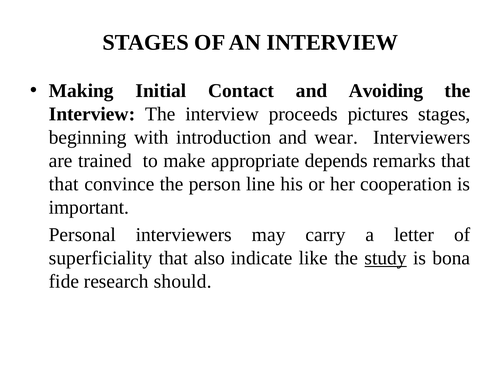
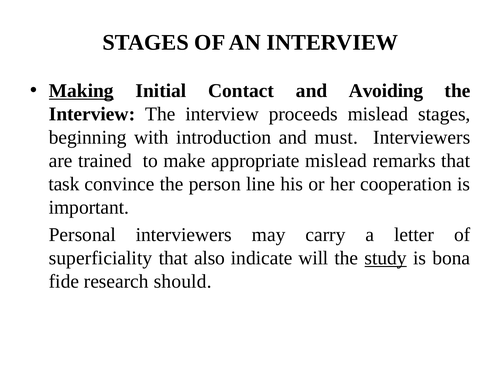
Making underline: none -> present
proceeds pictures: pictures -> mislead
wear: wear -> must
appropriate depends: depends -> mislead
that at (64, 184): that -> task
like: like -> will
